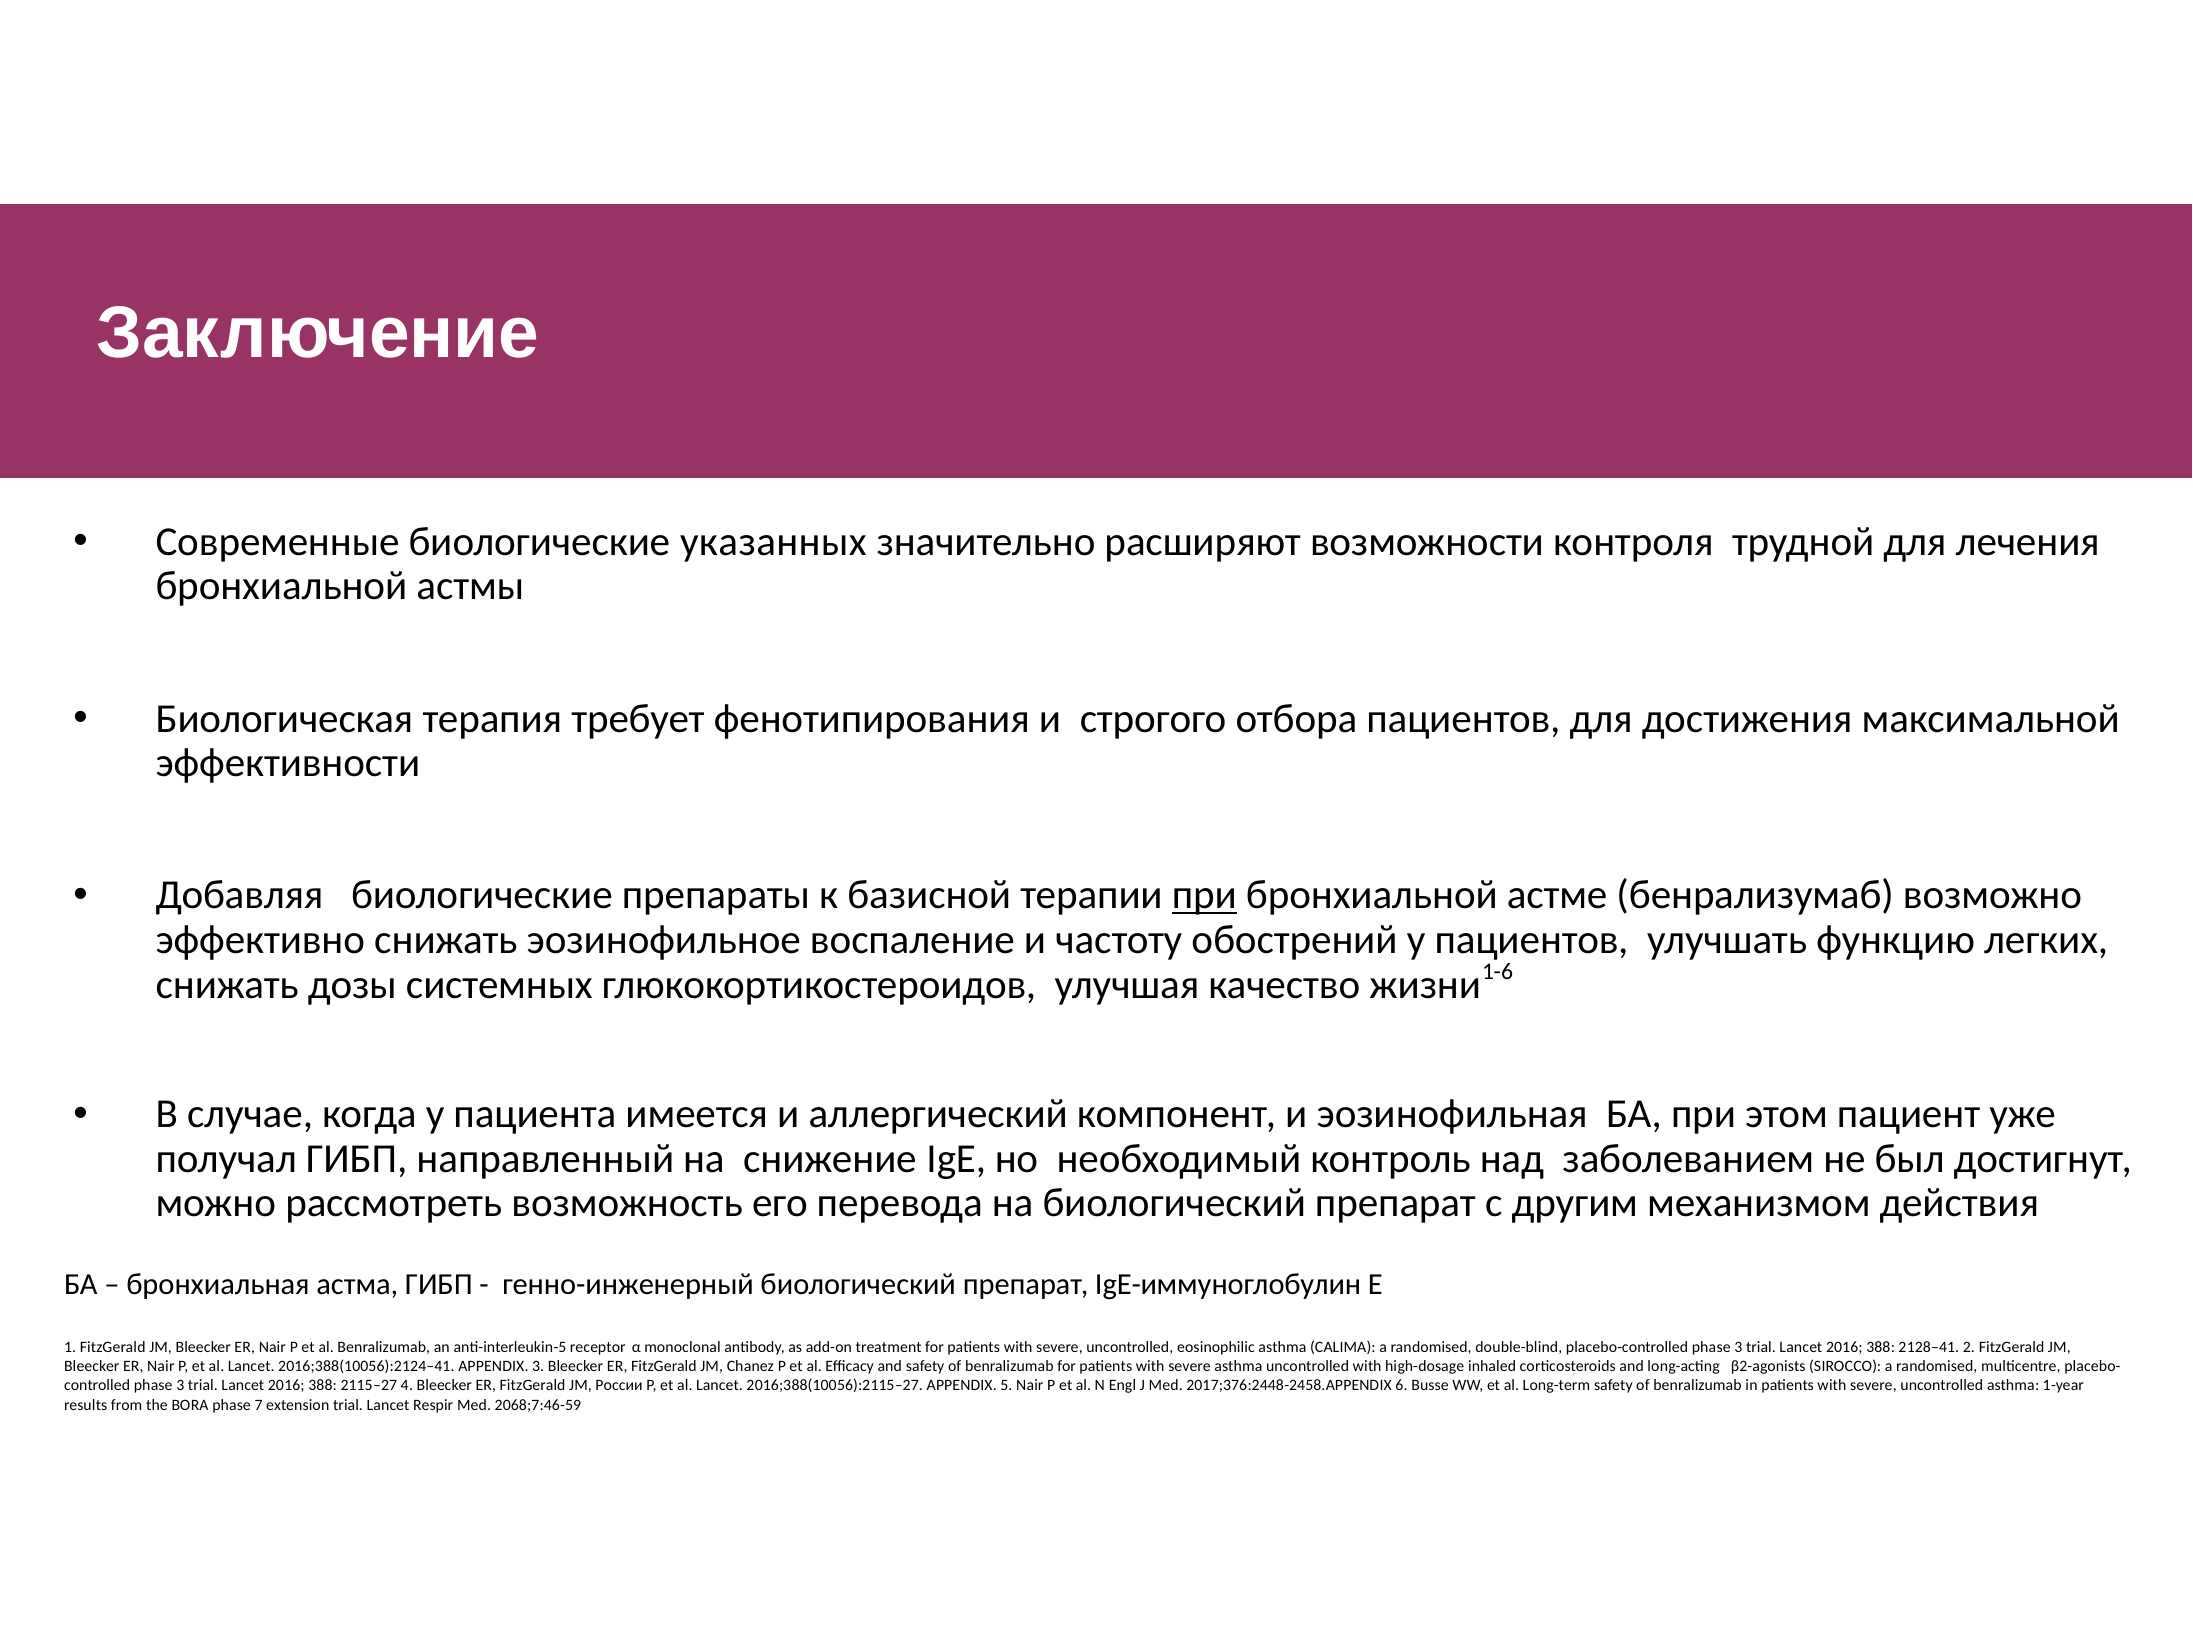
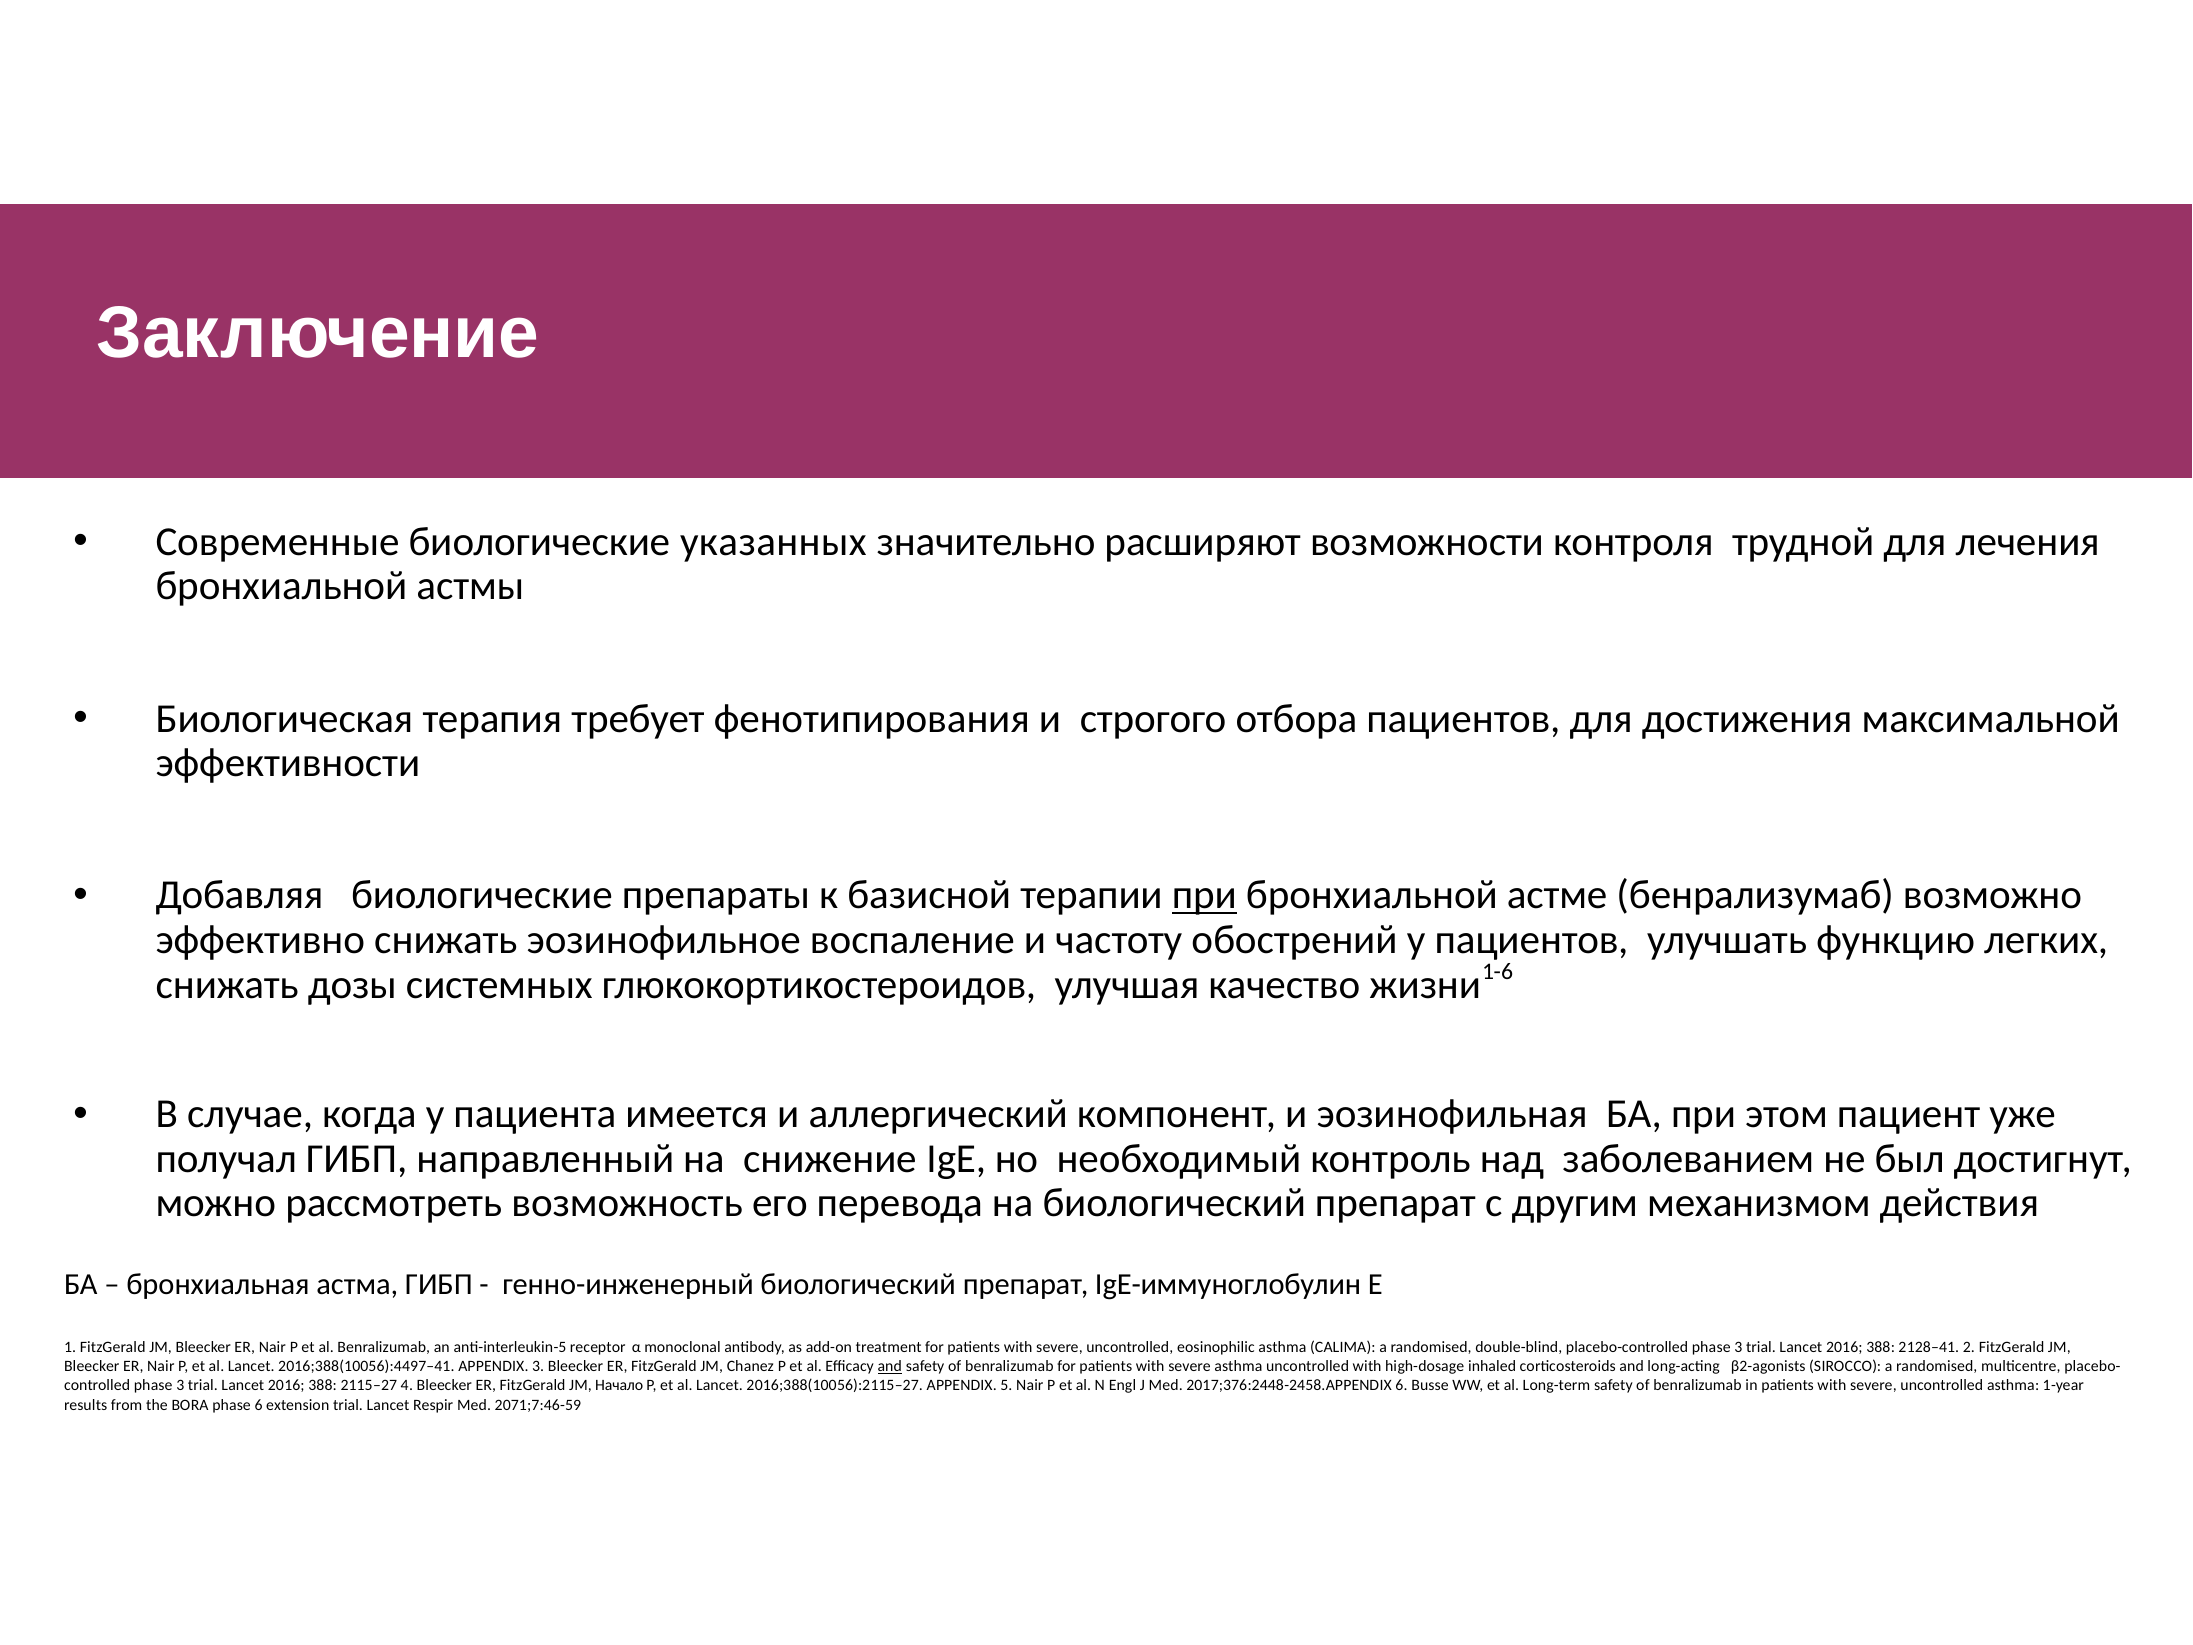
2016;388(10056):2124–41: 2016;388(10056):2124–41 -> 2016;388(10056):4497–41
and at (890, 1366) underline: none -> present
России: России -> Начало
phase 7: 7 -> 6
2068;7:46-59: 2068;7:46-59 -> 2071;7:46-59
